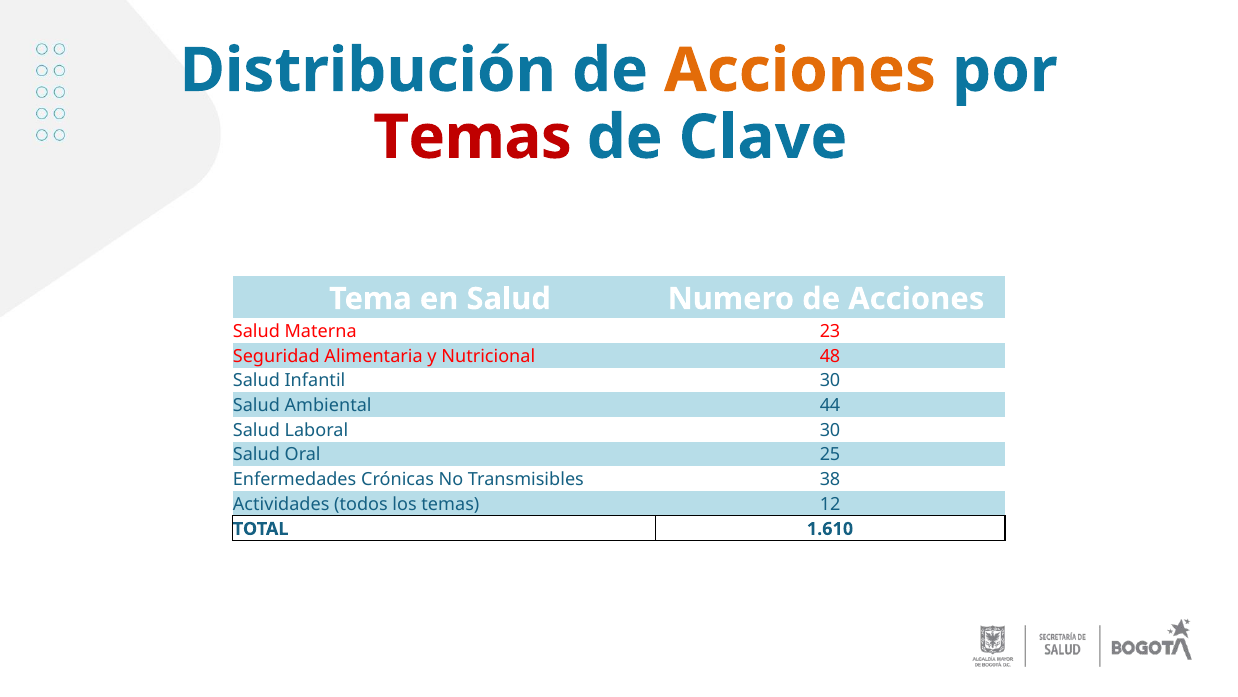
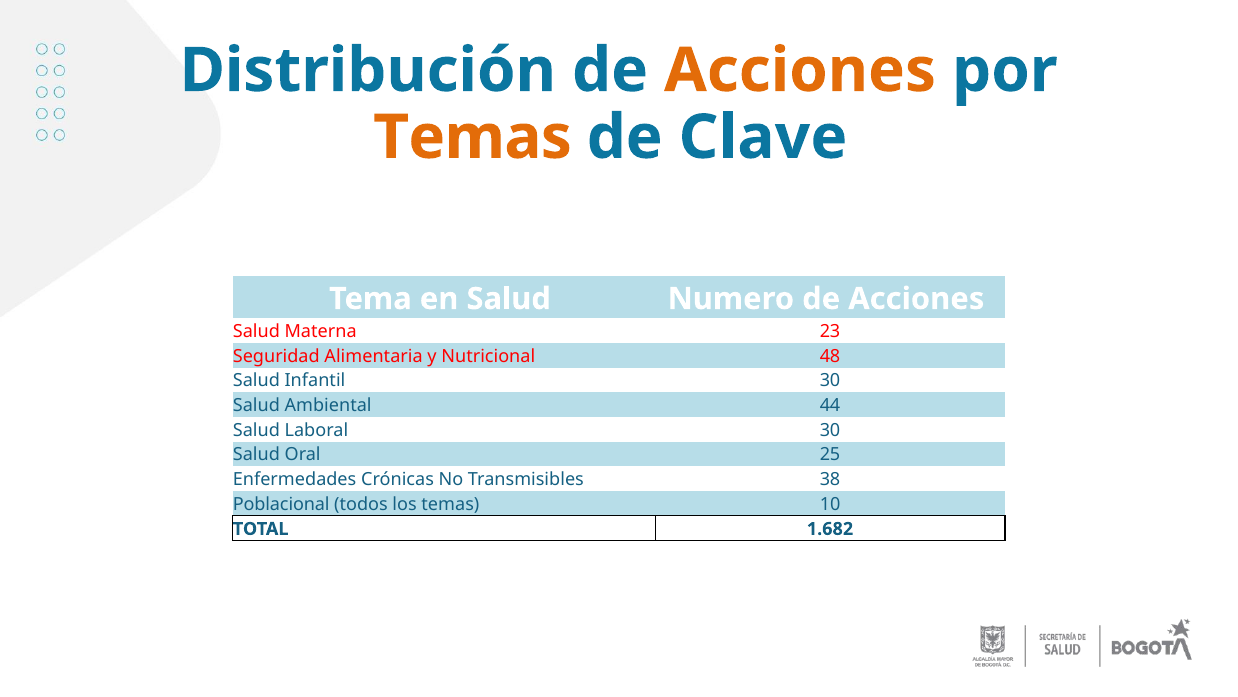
Temas at (473, 137) colour: red -> orange
Actividades: Actividades -> Poblacional
12: 12 -> 10
1.610: 1.610 -> 1.682
